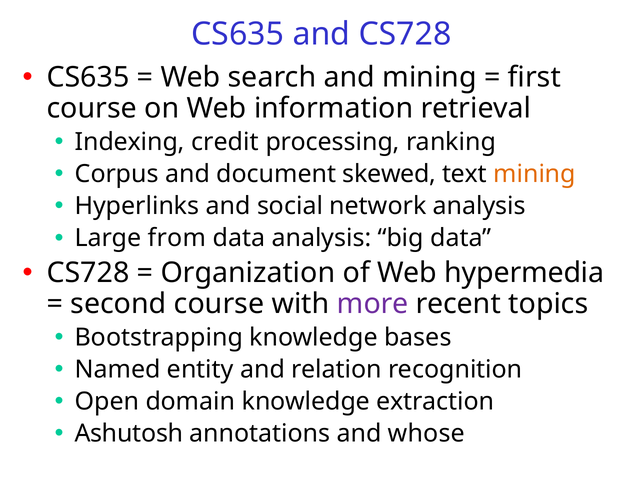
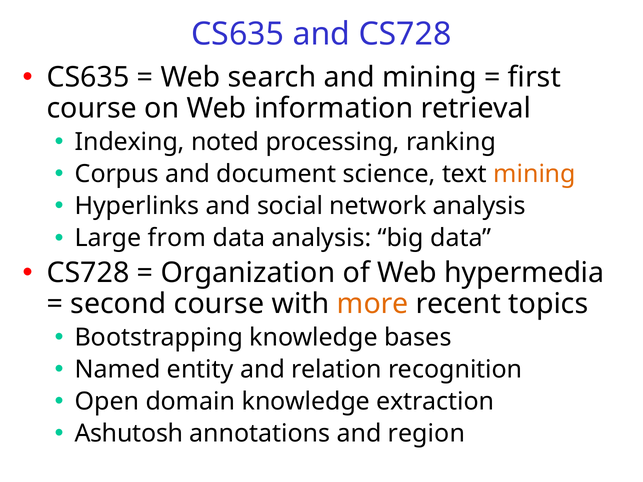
credit: credit -> noted
skewed: skewed -> science
more colour: purple -> orange
whose: whose -> region
